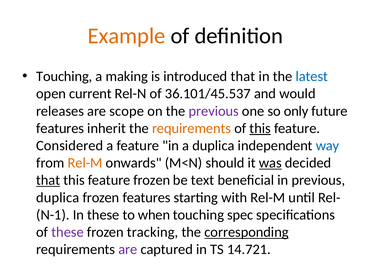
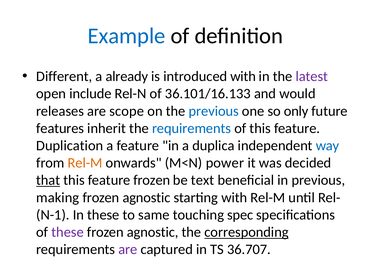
Example colour: orange -> blue
Touching at (64, 76): Touching -> Different
making: making -> already
introduced that: that -> with
latest colour: blue -> purple
current: current -> include
36.101/45.537: 36.101/45.537 -> 36.101/16.133
previous at (214, 111) colour: purple -> blue
requirements at (192, 128) colour: orange -> blue
this at (260, 128) underline: present -> none
Considered: Considered -> Duplication
should: should -> power
was underline: present -> none
duplica at (58, 198): duplica -> making
features at (146, 198): features -> agnostic
when: when -> same
tracking at (153, 232): tracking -> agnostic
14.721: 14.721 -> 36.707
